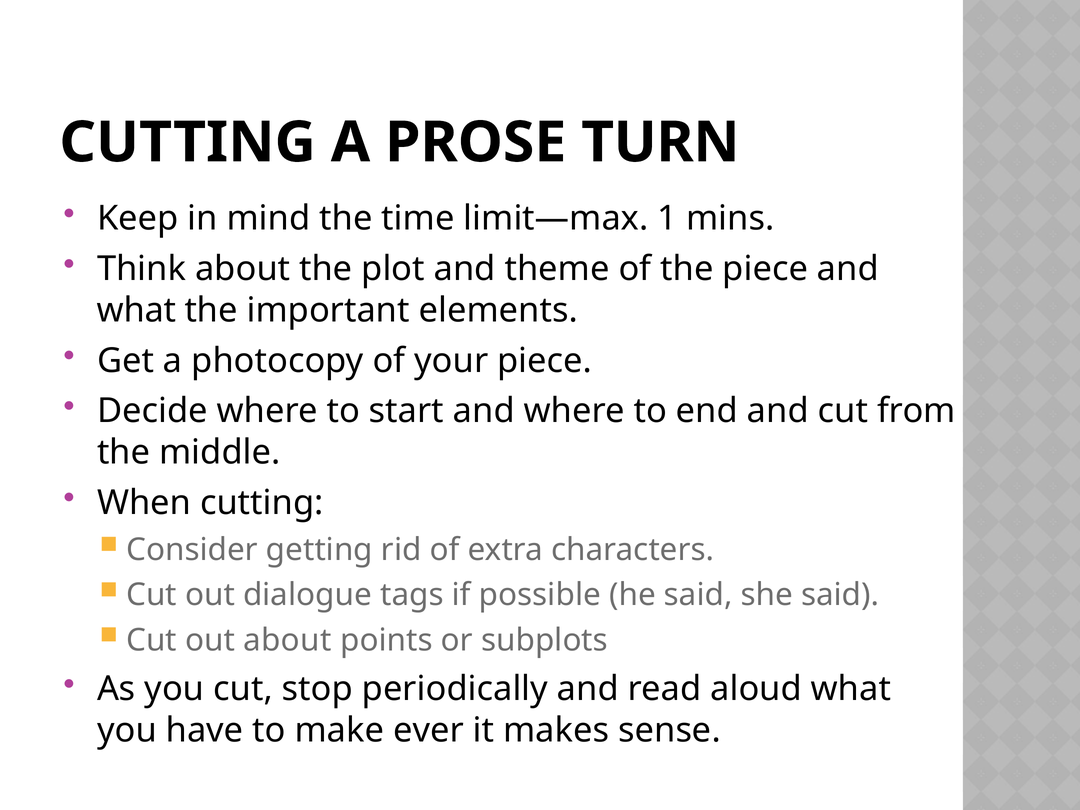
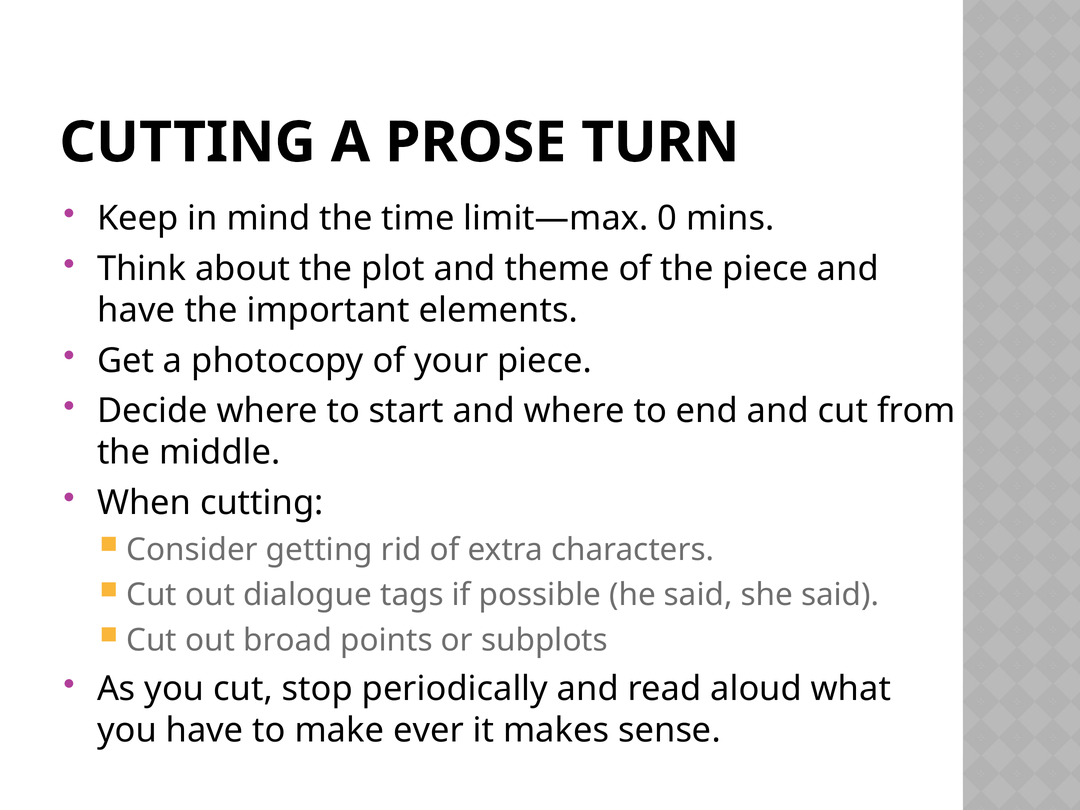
1: 1 -> 0
what at (136, 310): what -> have
out about: about -> broad
